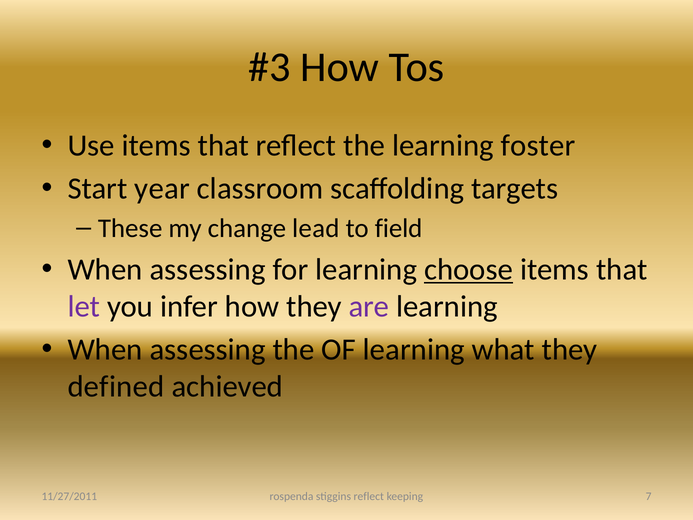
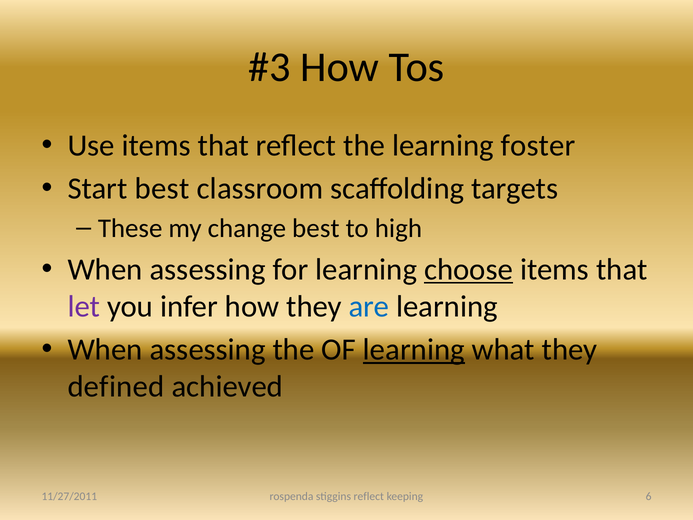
Start year: year -> best
change lead: lead -> best
field: field -> high
are colour: purple -> blue
learning at (414, 350) underline: none -> present
7: 7 -> 6
